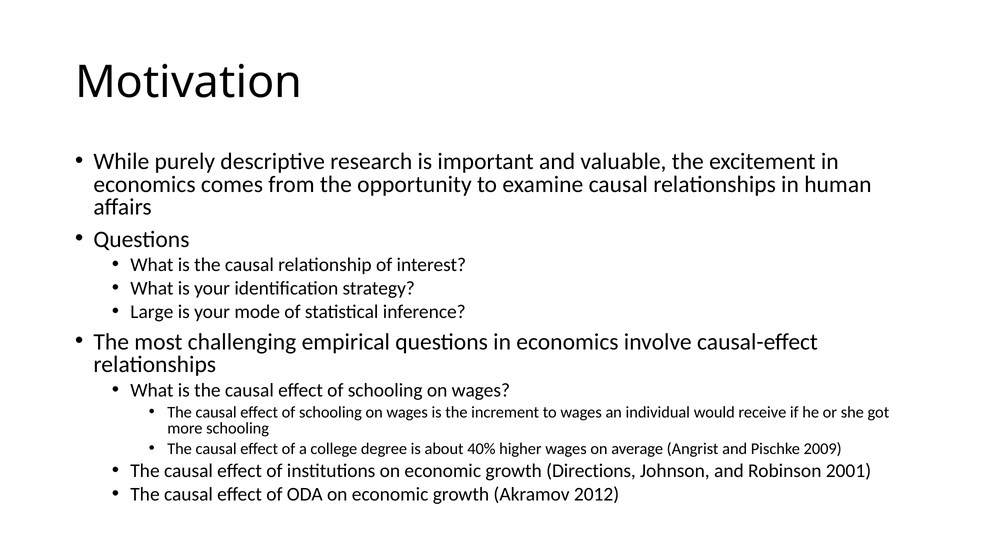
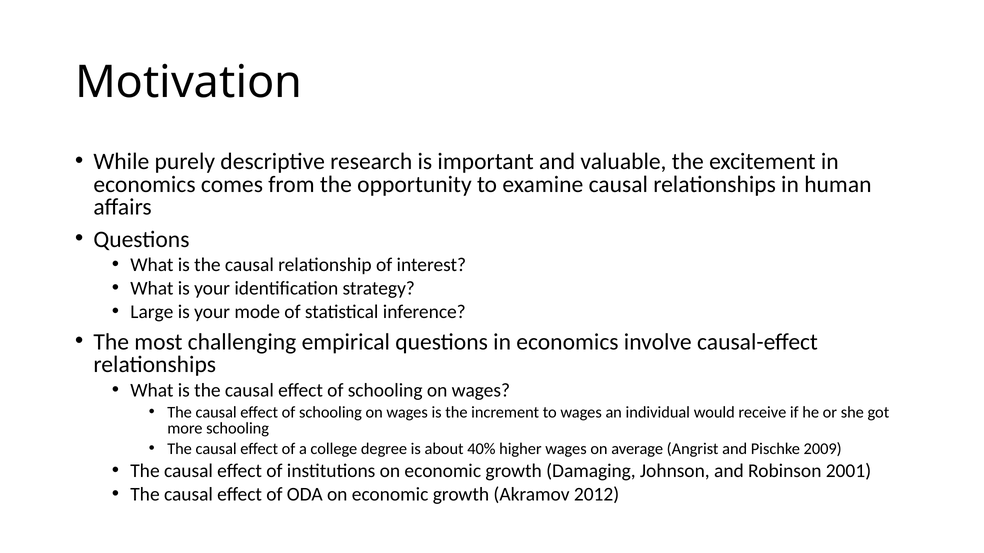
Directions: Directions -> Damaging
